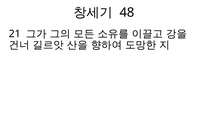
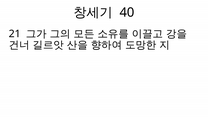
48: 48 -> 40
